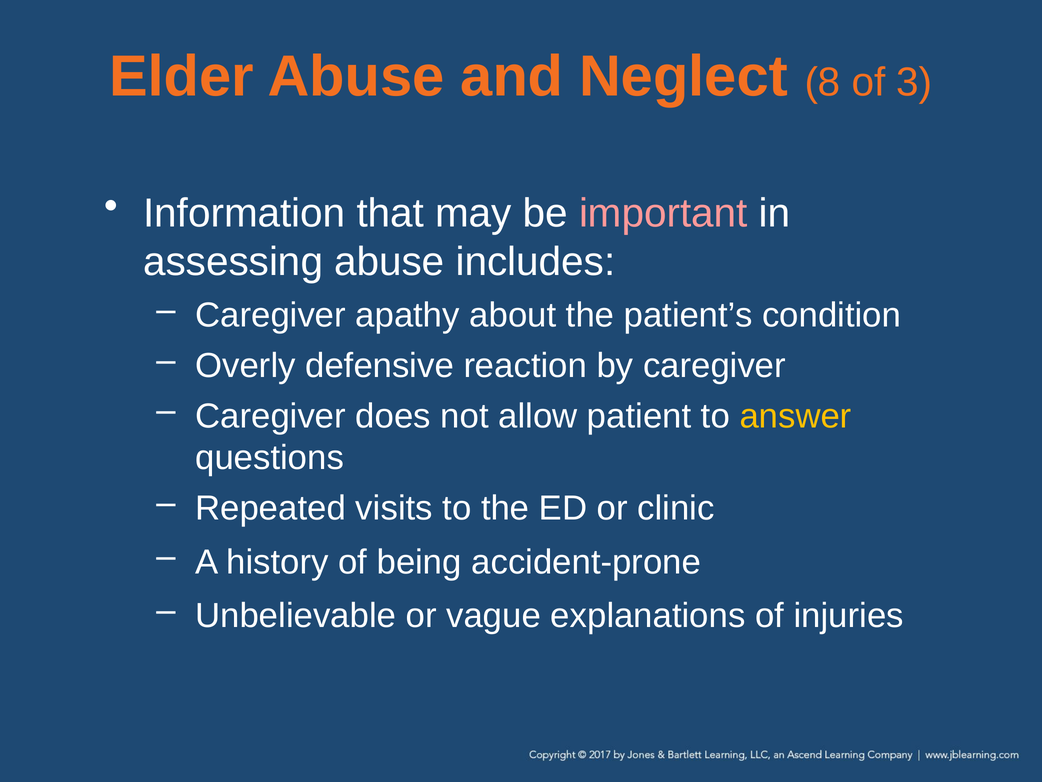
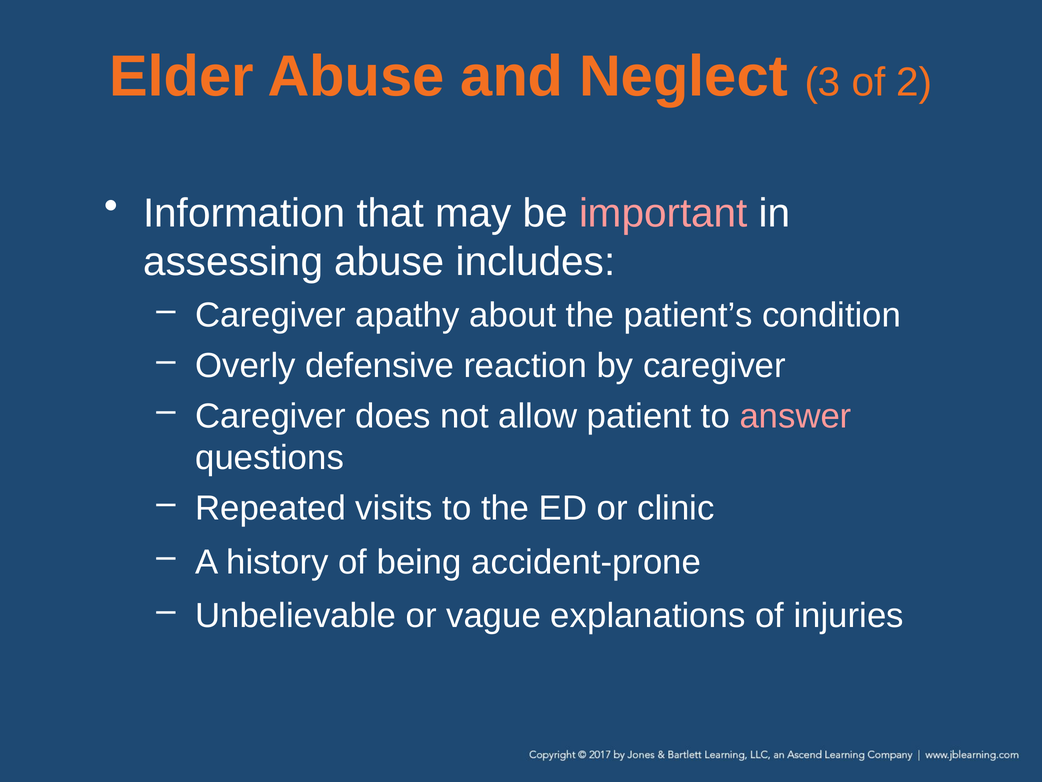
8: 8 -> 3
3: 3 -> 2
answer colour: yellow -> pink
